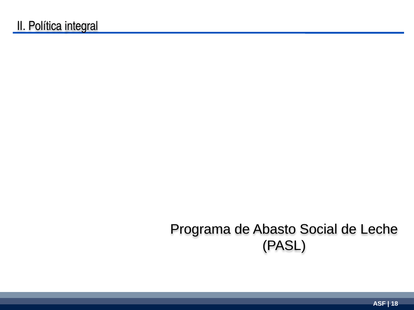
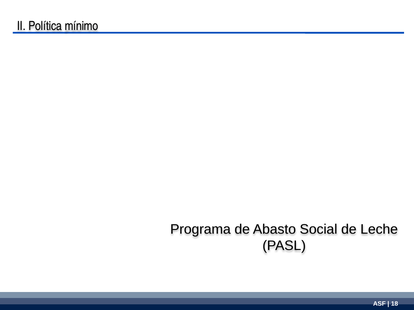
integral: integral -> mínimo
